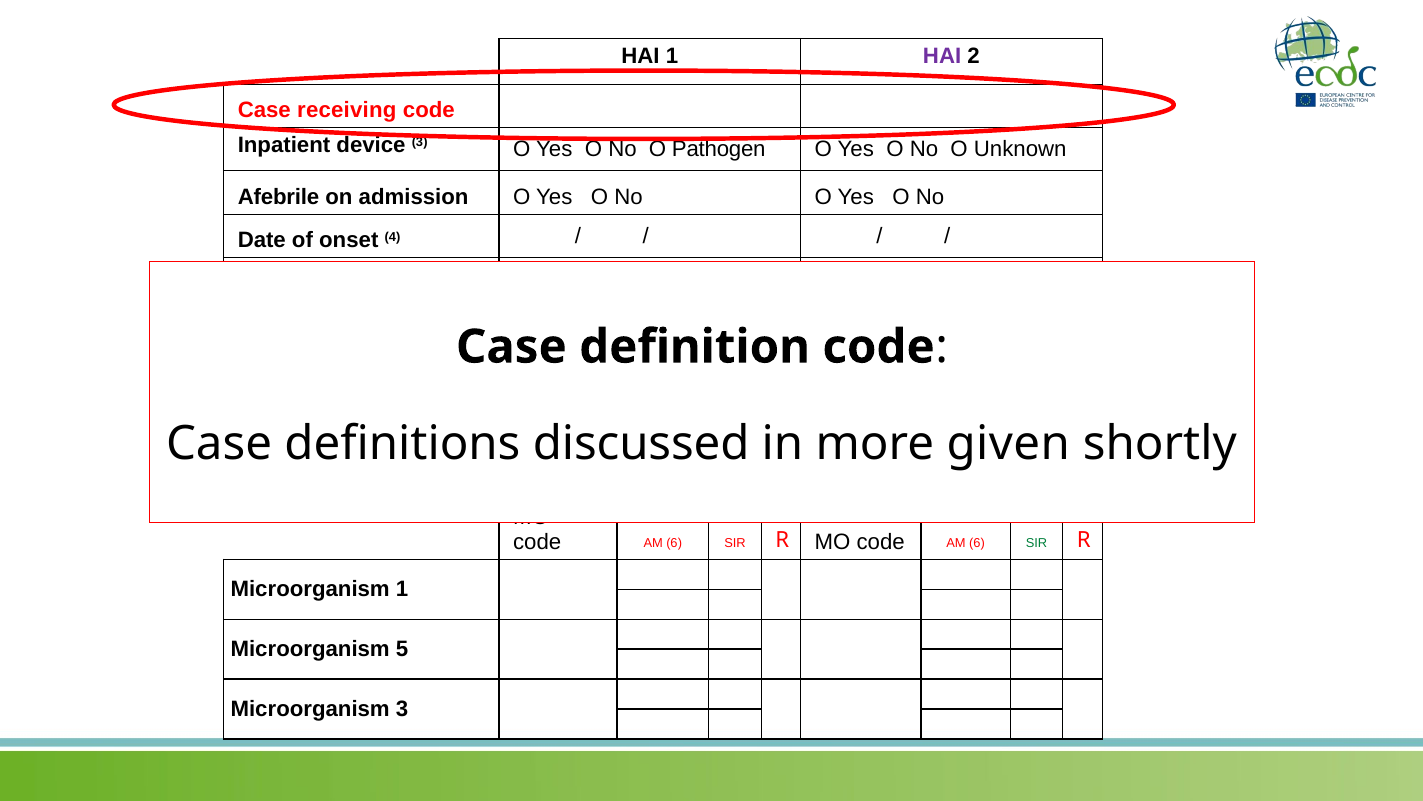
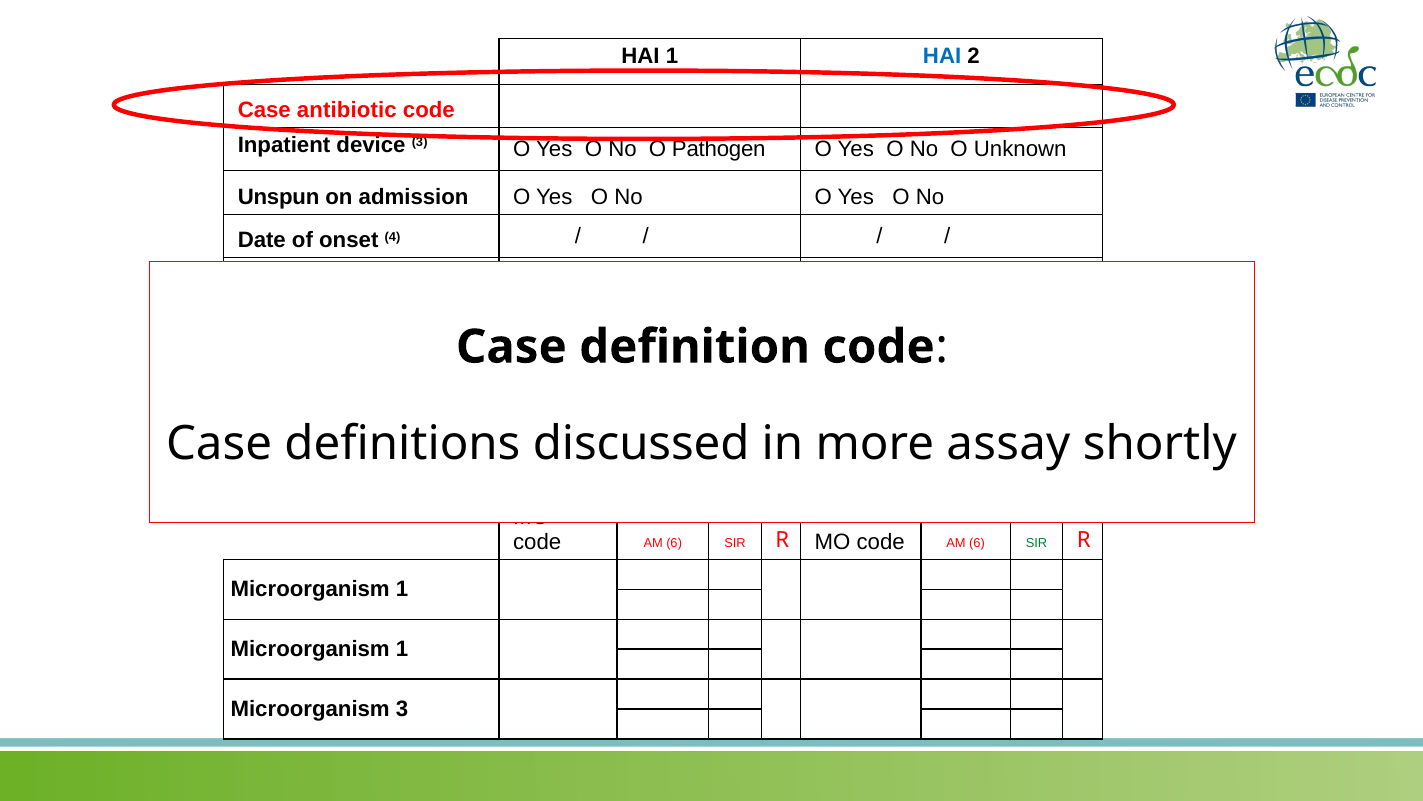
HAI at (942, 57) colour: purple -> blue
receiving: receiving -> antibiotic
Afebrile: Afebrile -> Unspun
given: given -> assay
5 at (402, 649): 5 -> 1
